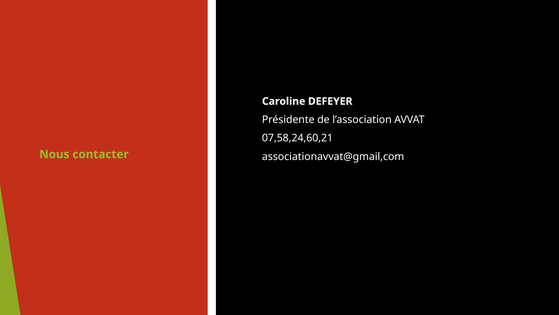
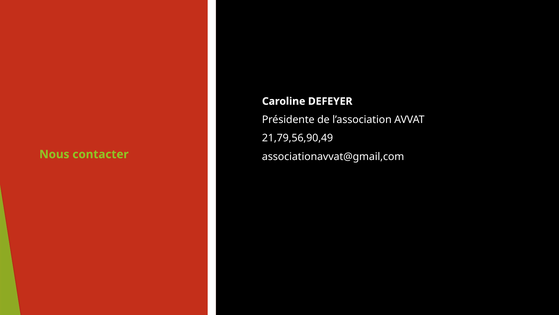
07,58,24,60,21: 07,58,24,60,21 -> 21,79,56,90,49
